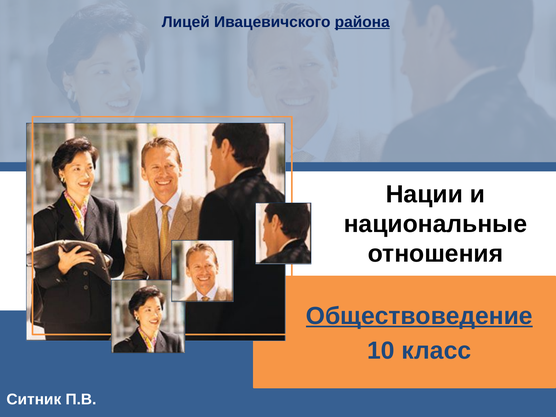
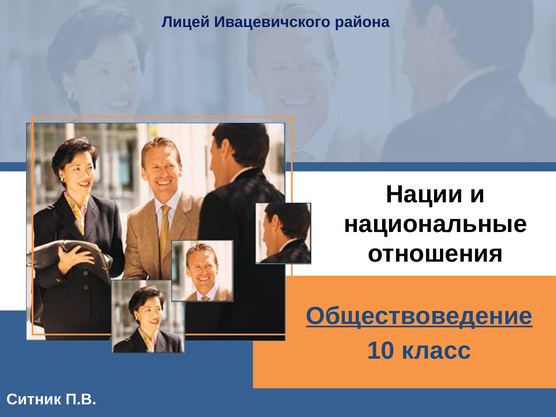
района underline: present -> none
